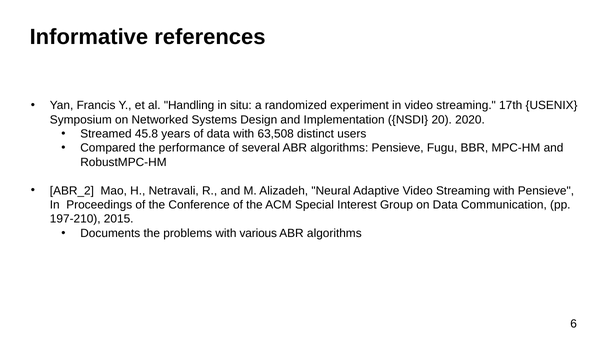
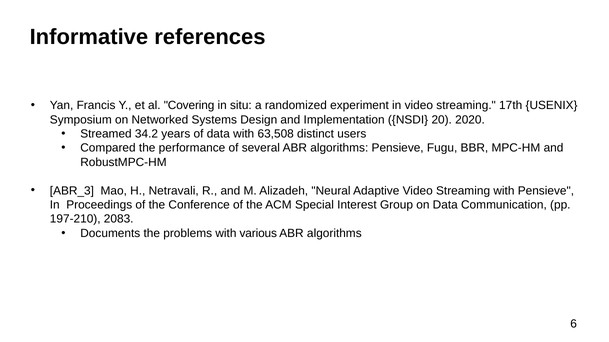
Handling: Handling -> Covering
45.8: 45.8 -> 34.2
ABR_2: ABR_2 -> ABR_3
2015: 2015 -> 2083
